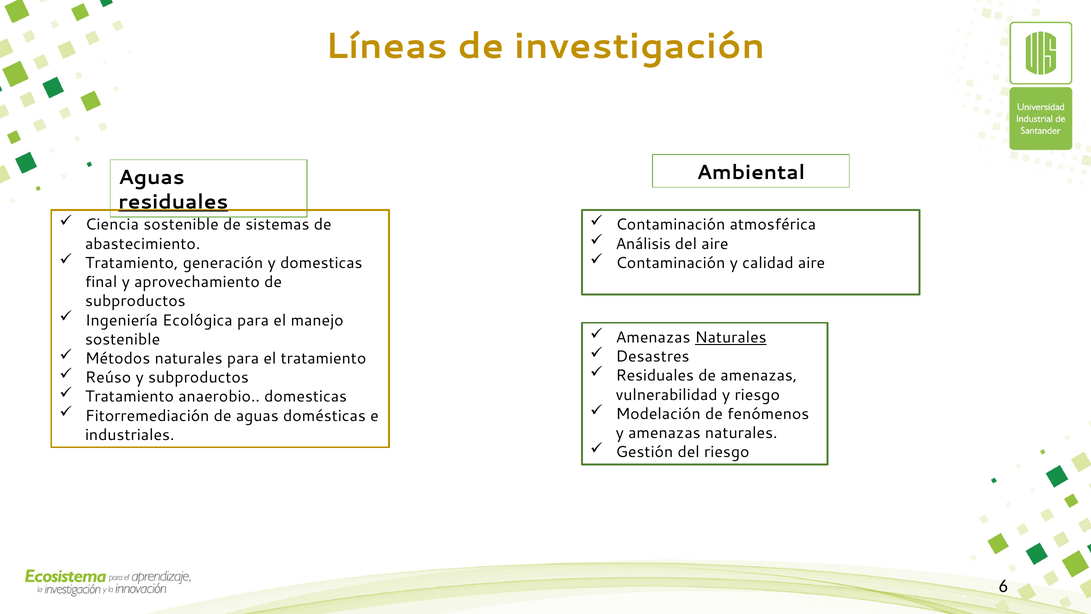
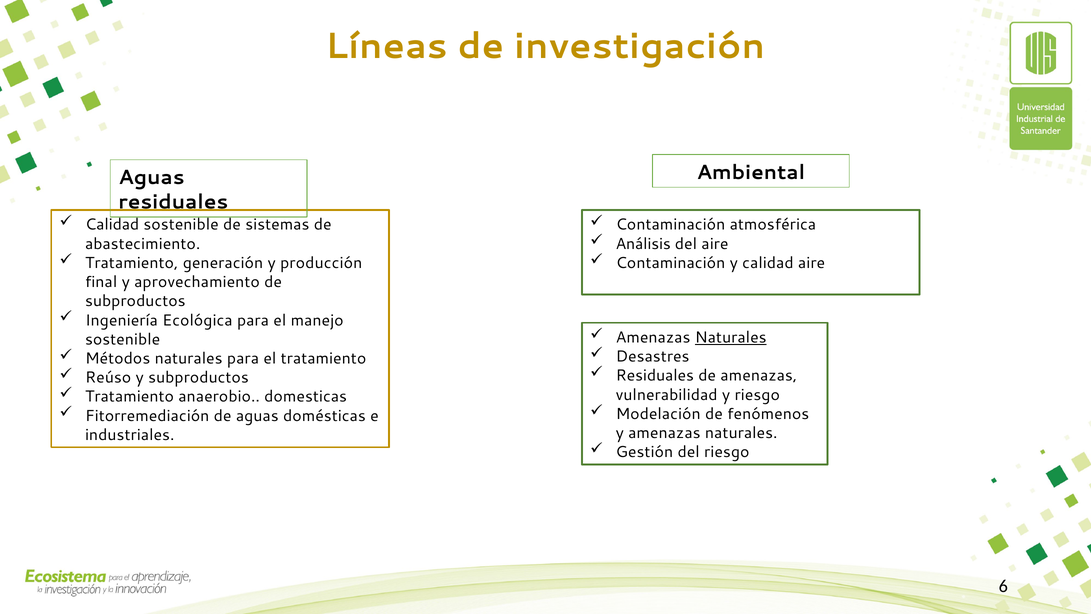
residuales at (173, 202) underline: present -> none
Ciencia at (112, 225): Ciencia -> Calidad
y domesticas: domesticas -> producción
